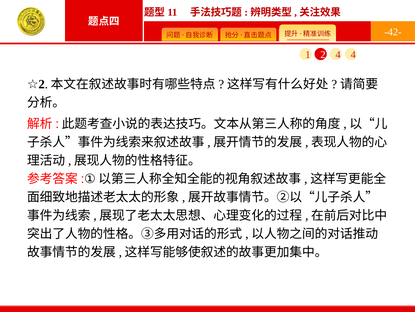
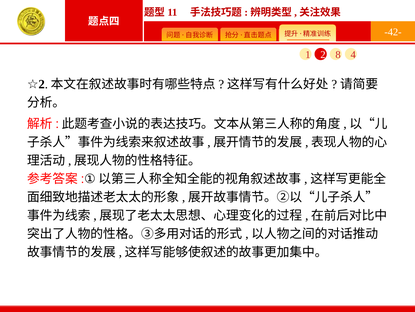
2 4: 4 -> 8
